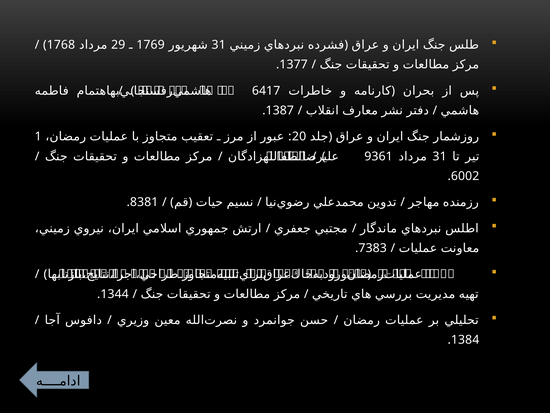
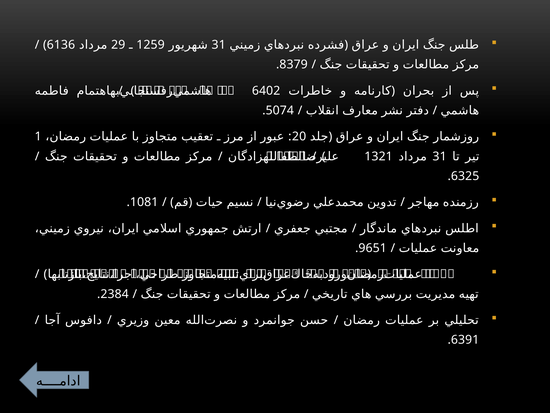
1768: 1768 -> 6136
1769: 1769 -> 1259
1377: 1377 -> 8379
6417: 6417 -> 6402
1387: 1387 -> 5074
9361: 9361 -> 1321
6002: 6002 -> 6325
8381: 8381 -> 1081
7383: 7383 -> 9651
1344: 1344 -> 2384
1384: 1384 -> 6391
